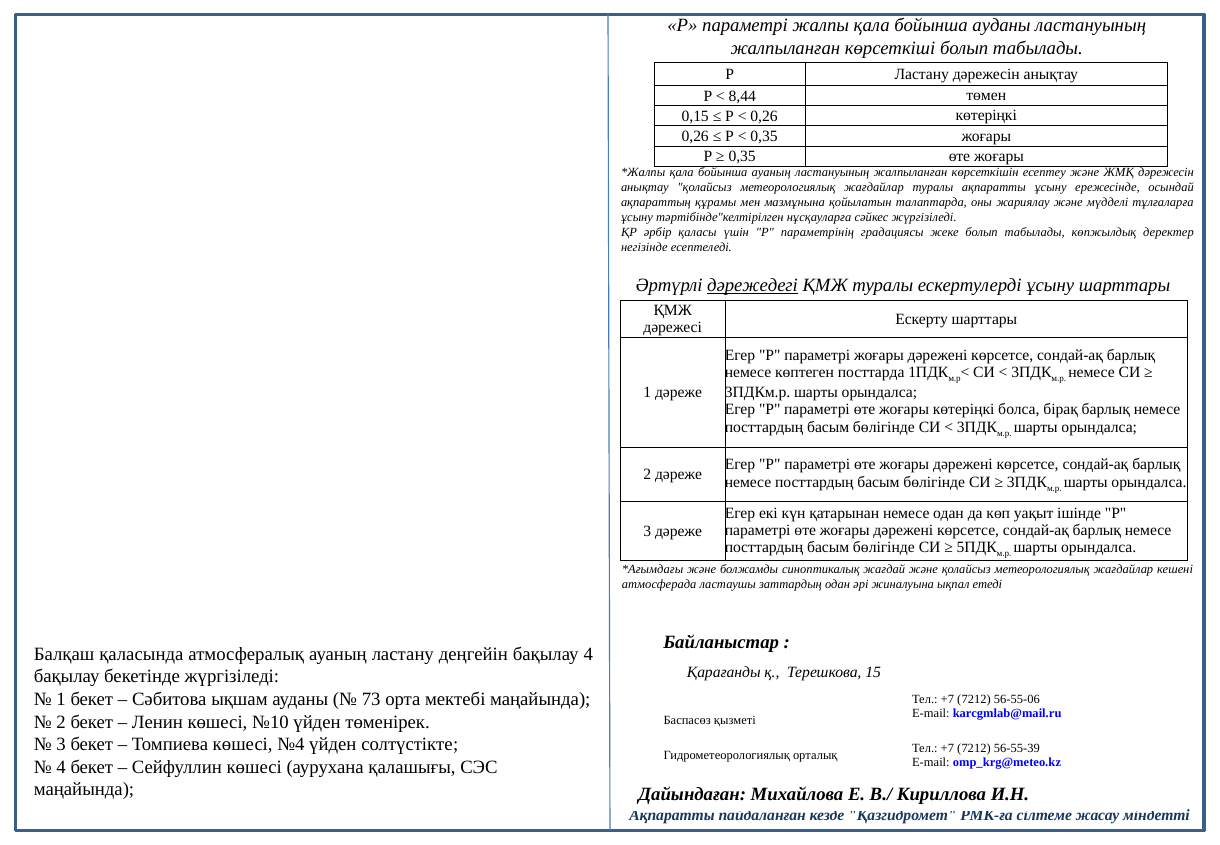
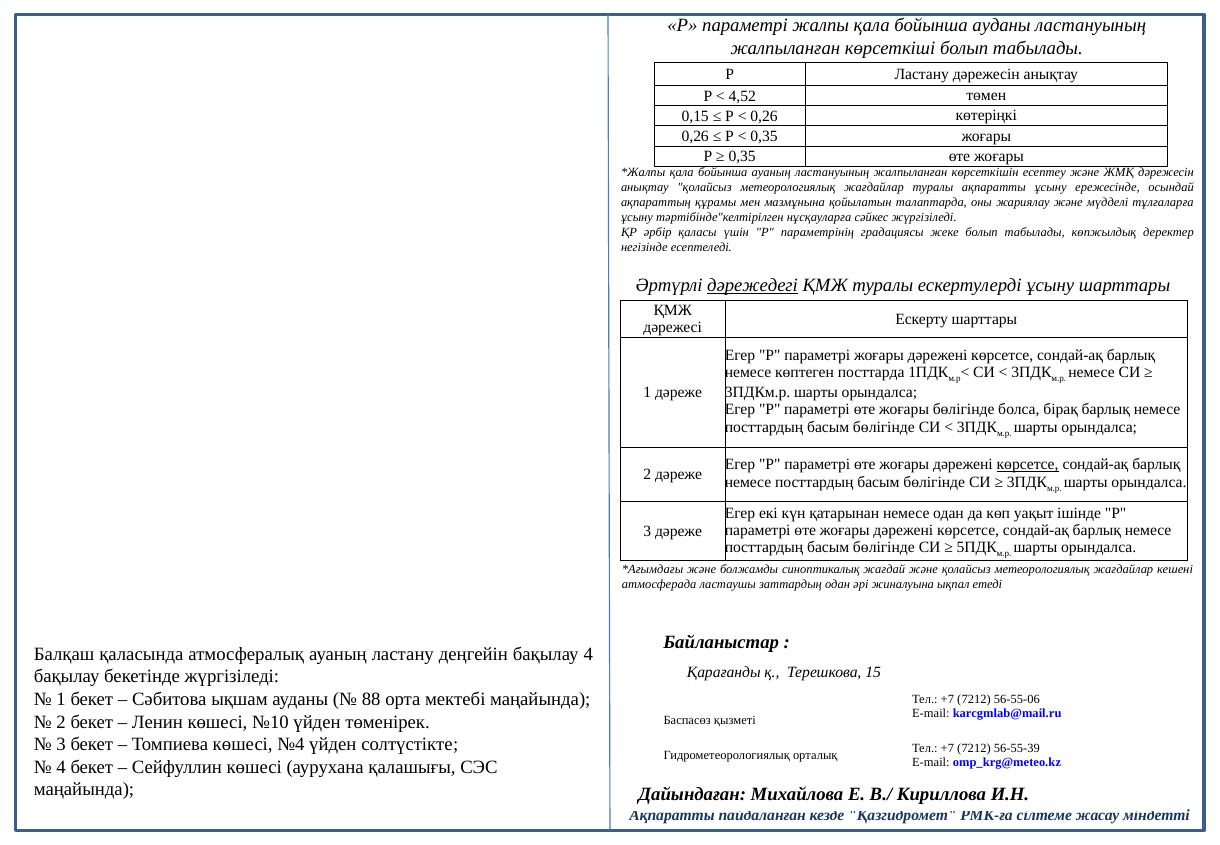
8,44: 8,44 -> 4,52
жоғары көтеріңкі: көтеріңкі -> бөлігінде
көрсетсе at (1028, 464) underline: none -> present
73: 73 -> 88
